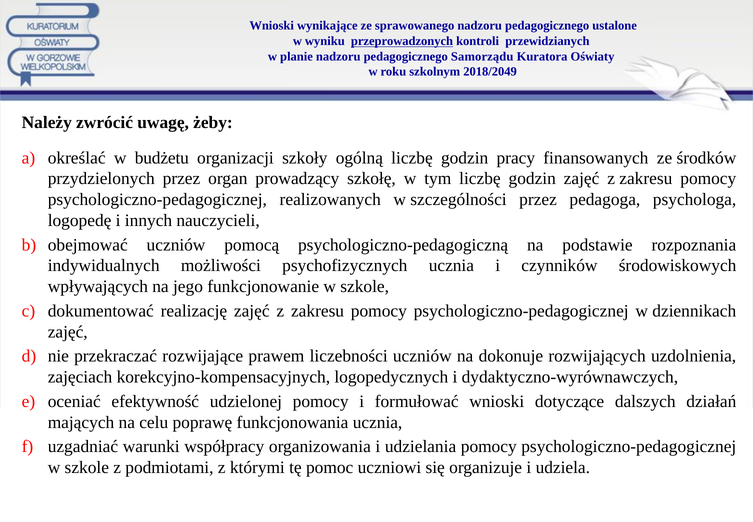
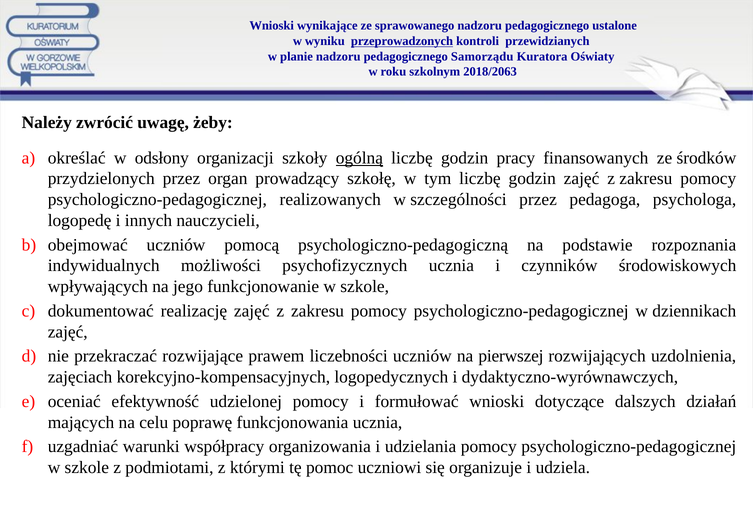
2018/2049: 2018/2049 -> 2018/2063
budżetu: budżetu -> odsłony
ogólną underline: none -> present
dokonuje: dokonuje -> pierwszej
